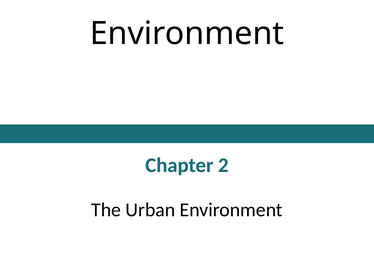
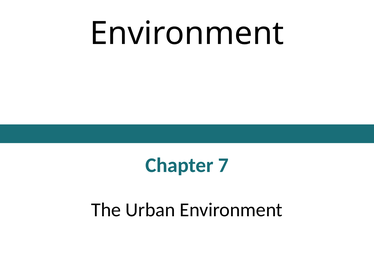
2: 2 -> 7
